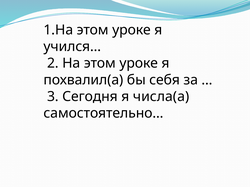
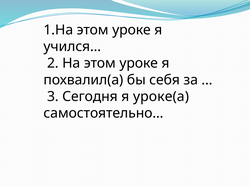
числа(а: числа(а -> уроке(а
